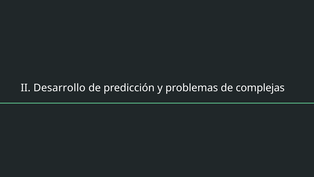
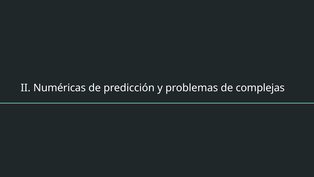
Desarrollo: Desarrollo -> Numéricas
